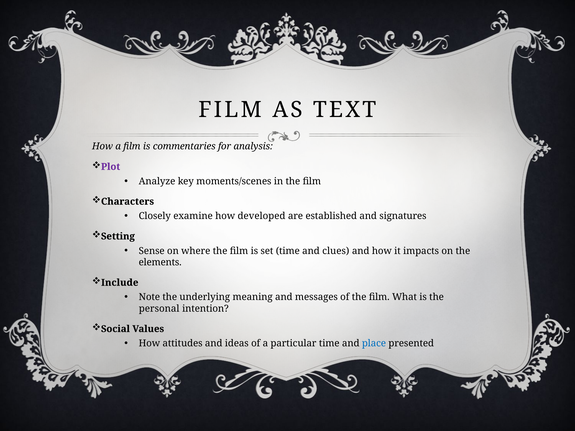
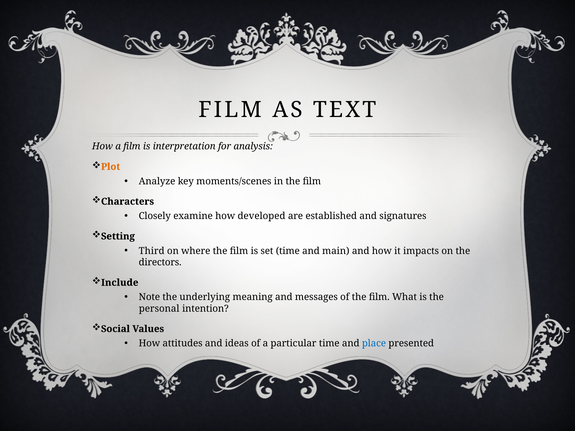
commentaries: commentaries -> interpretation
Plot colour: purple -> orange
Sense: Sense -> Third
clues: clues -> main
elements: elements -> directors
